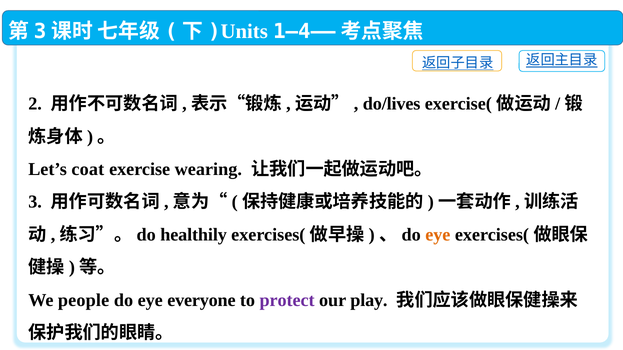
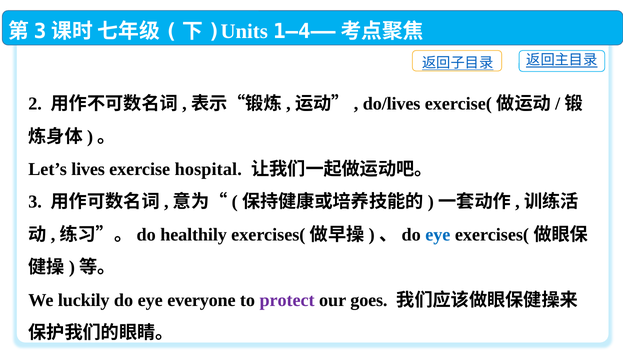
coat: coat -> lives
wearing: wearing -> hospital
eye at (438, 235) colour: orange -> blue
people: people -> luckily
play: play -> goes
